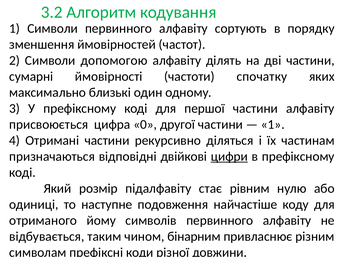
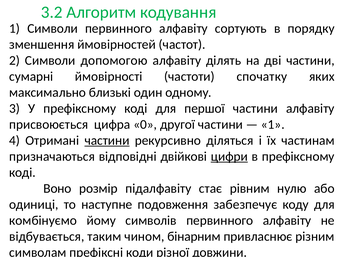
частини at (107, 141) underline: none -> present
Який: Який -> Воно
найчастіше: найчастіше -> забезпечує
отриманого: отриманого -> комбінуємо
